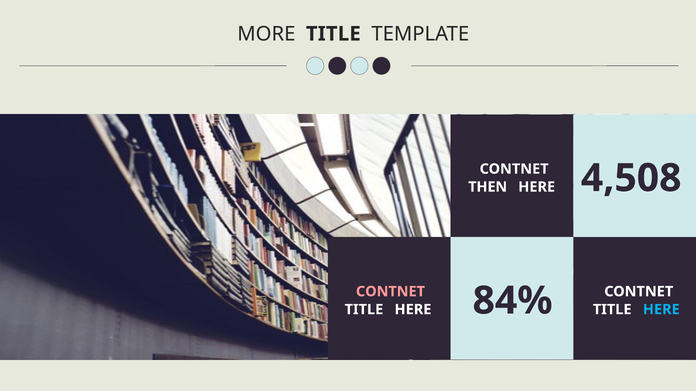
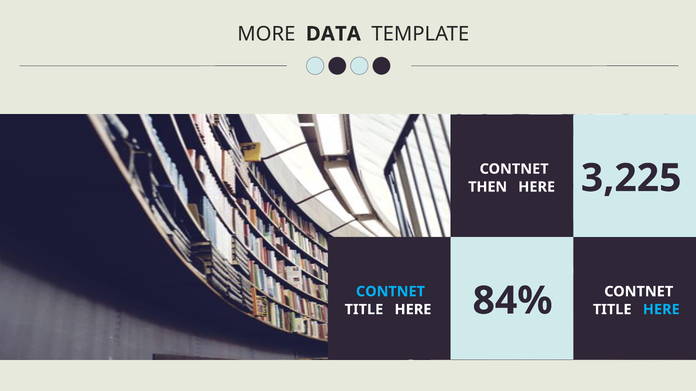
MORE TITLE: TITLE -> DATA
4,508: 4,508 -> 3,225
CONTNET at (390, 292) colour: pink -> light blue
